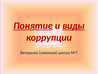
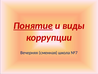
виды underline: present -> none
